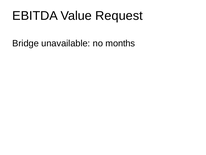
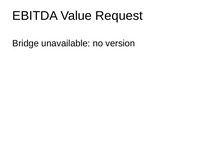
months: months -> version
